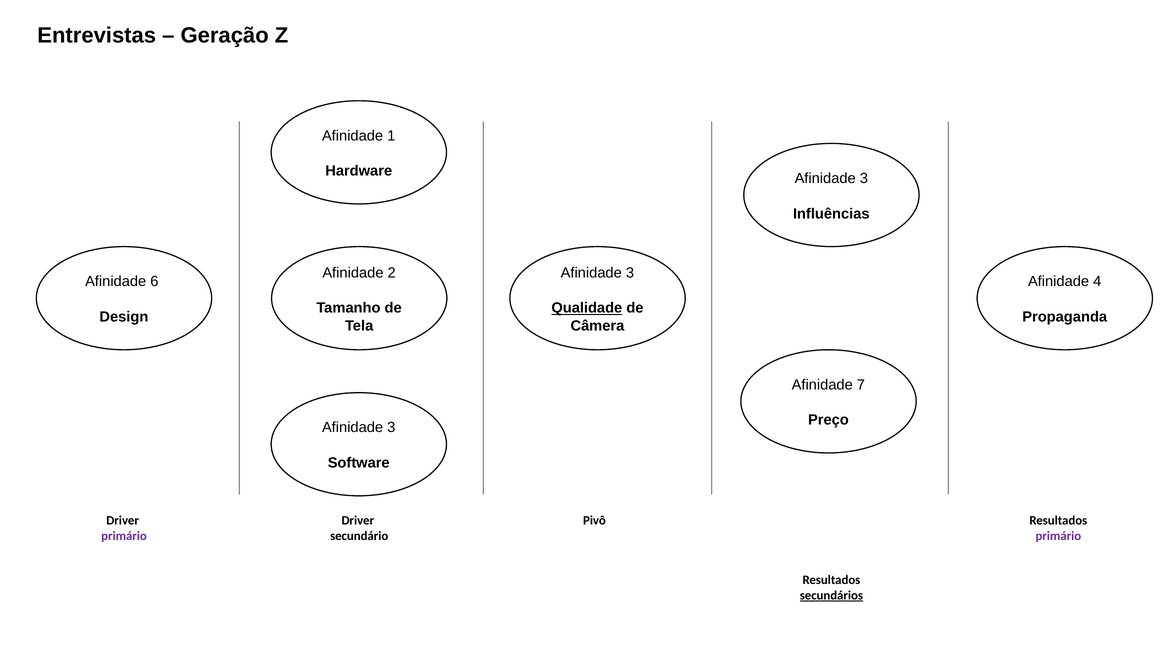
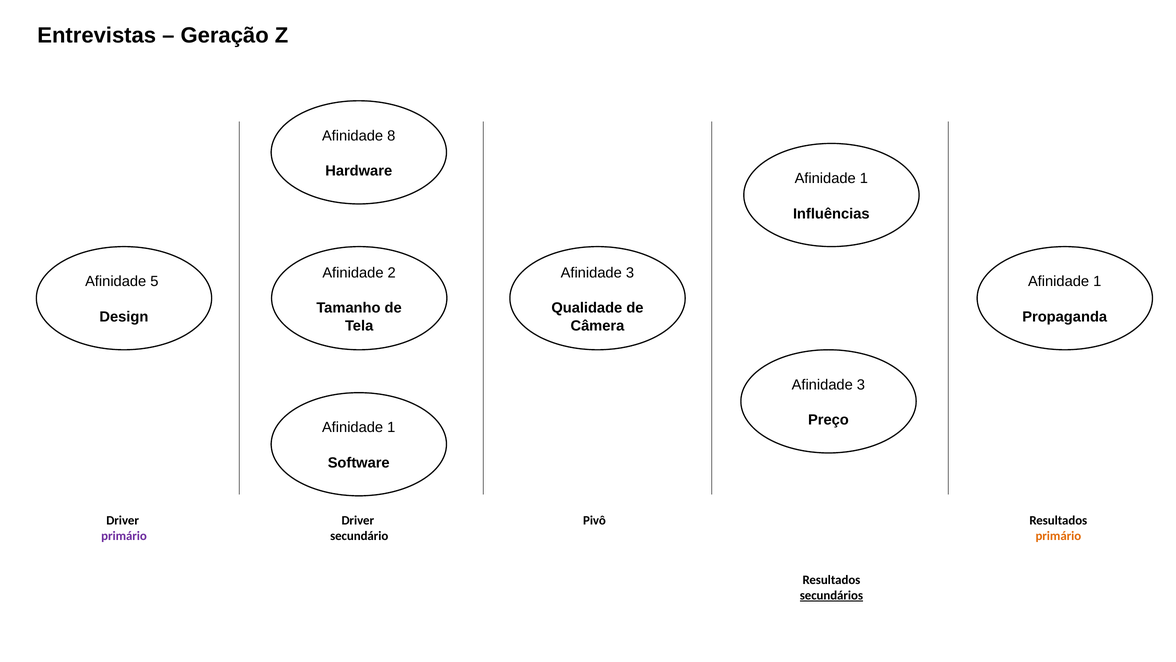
1: 1 -> 8
3 at (864, 178): 3 -> 1
6: 6 -> 5
4 at (1097, 281): 4 -> 1
Qualidade underline: present -> none
7 at (861, 384): 7 -> 3
3 at (391, 427): 3 -> 1
primário at (1058, 535) colour: purple -> orange
